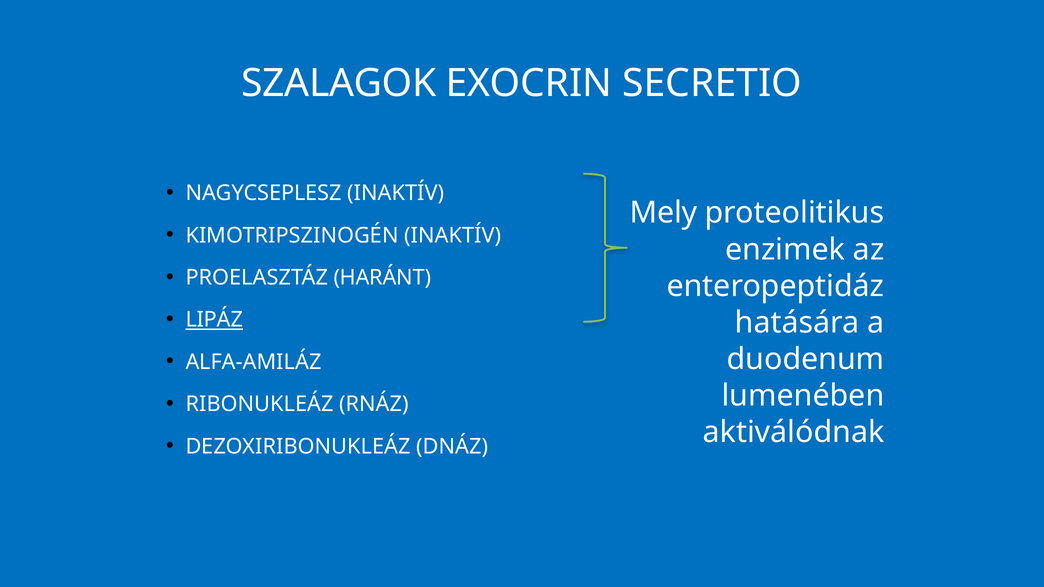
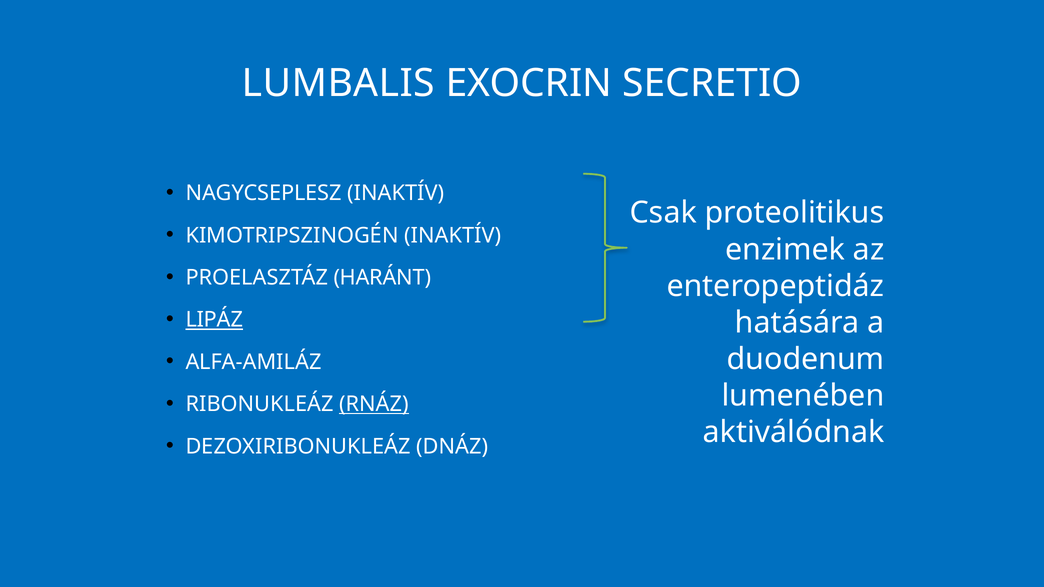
SZALAGOK: SZALAGOK -> LUMBALIS
Mely: Mely -> Csak
RNÁZ underline: none -> present
